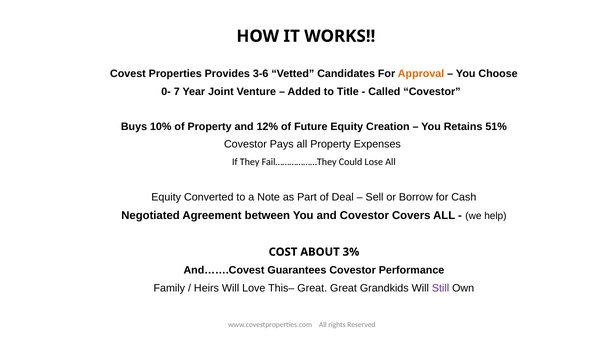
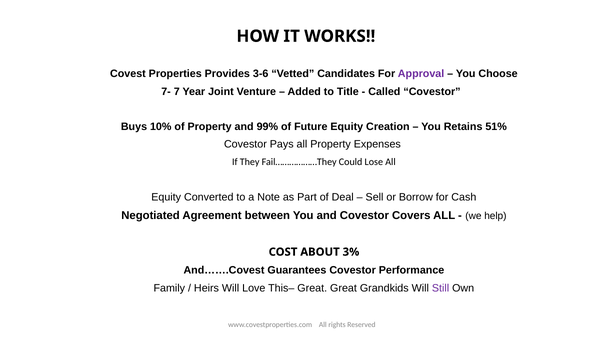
Approval colour: orange -> purple
0-: 0- -> 7-
12%: 12% -> 99%
